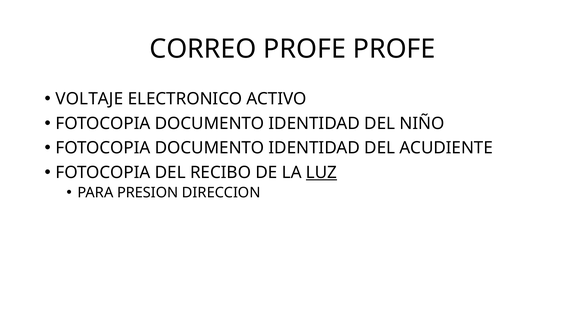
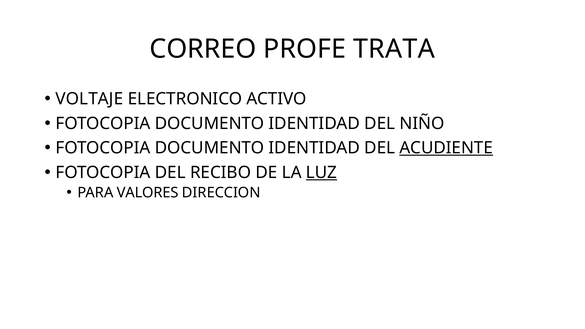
PROFE PROFE: PROFE -> TRATA
ACUDIENTE underline: none -> present
PRESION: PRESION -> VALORES
